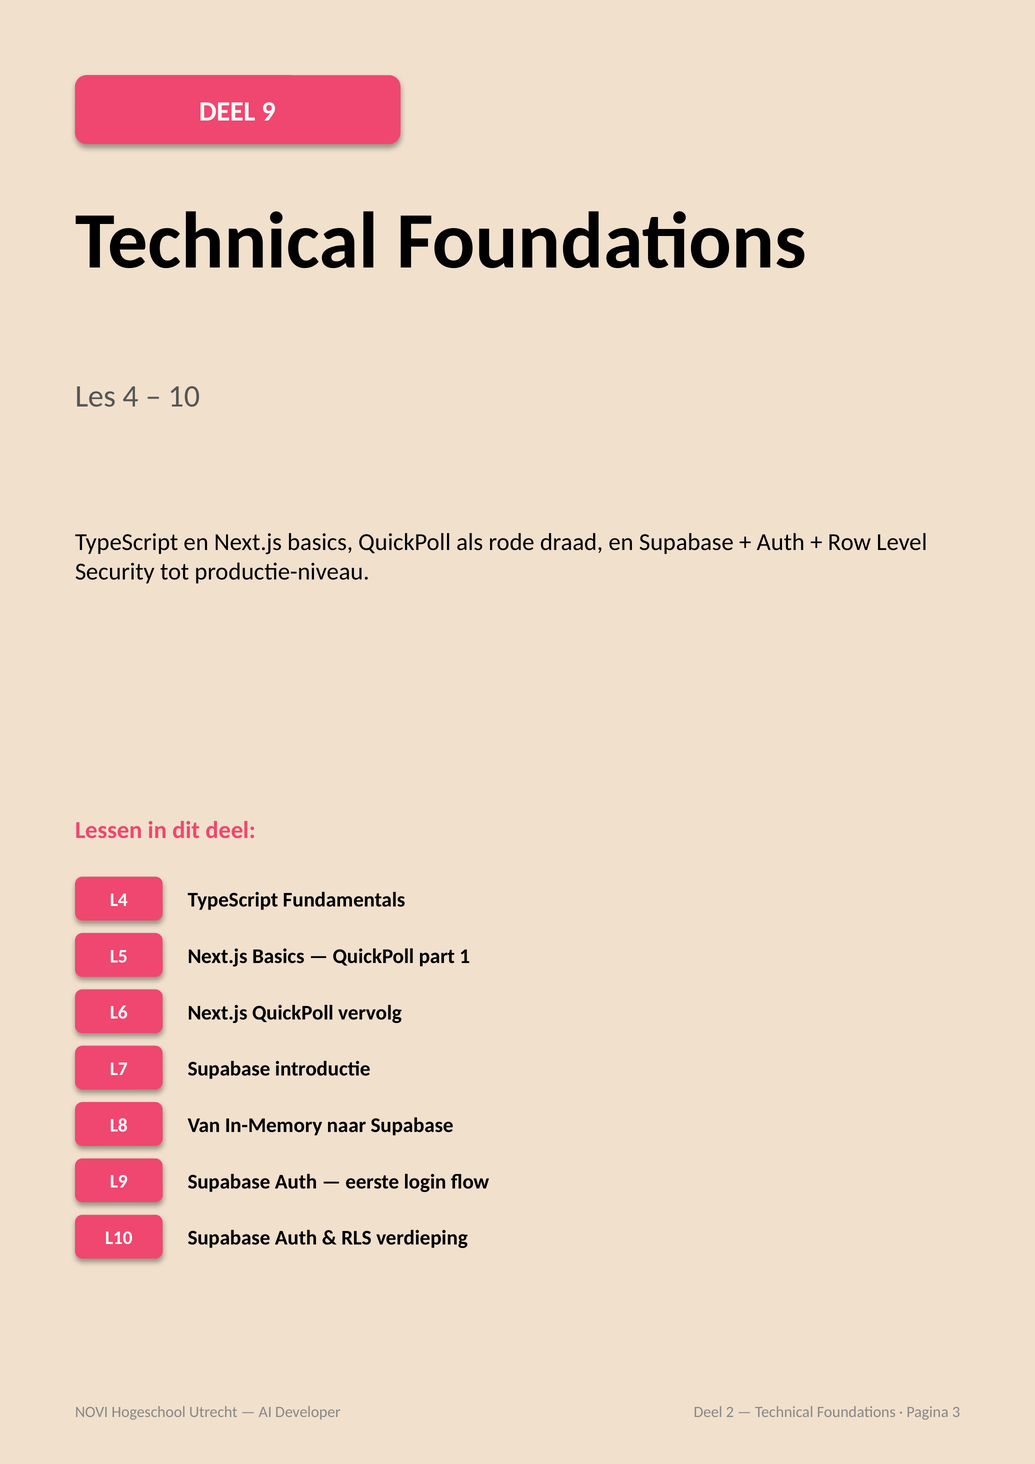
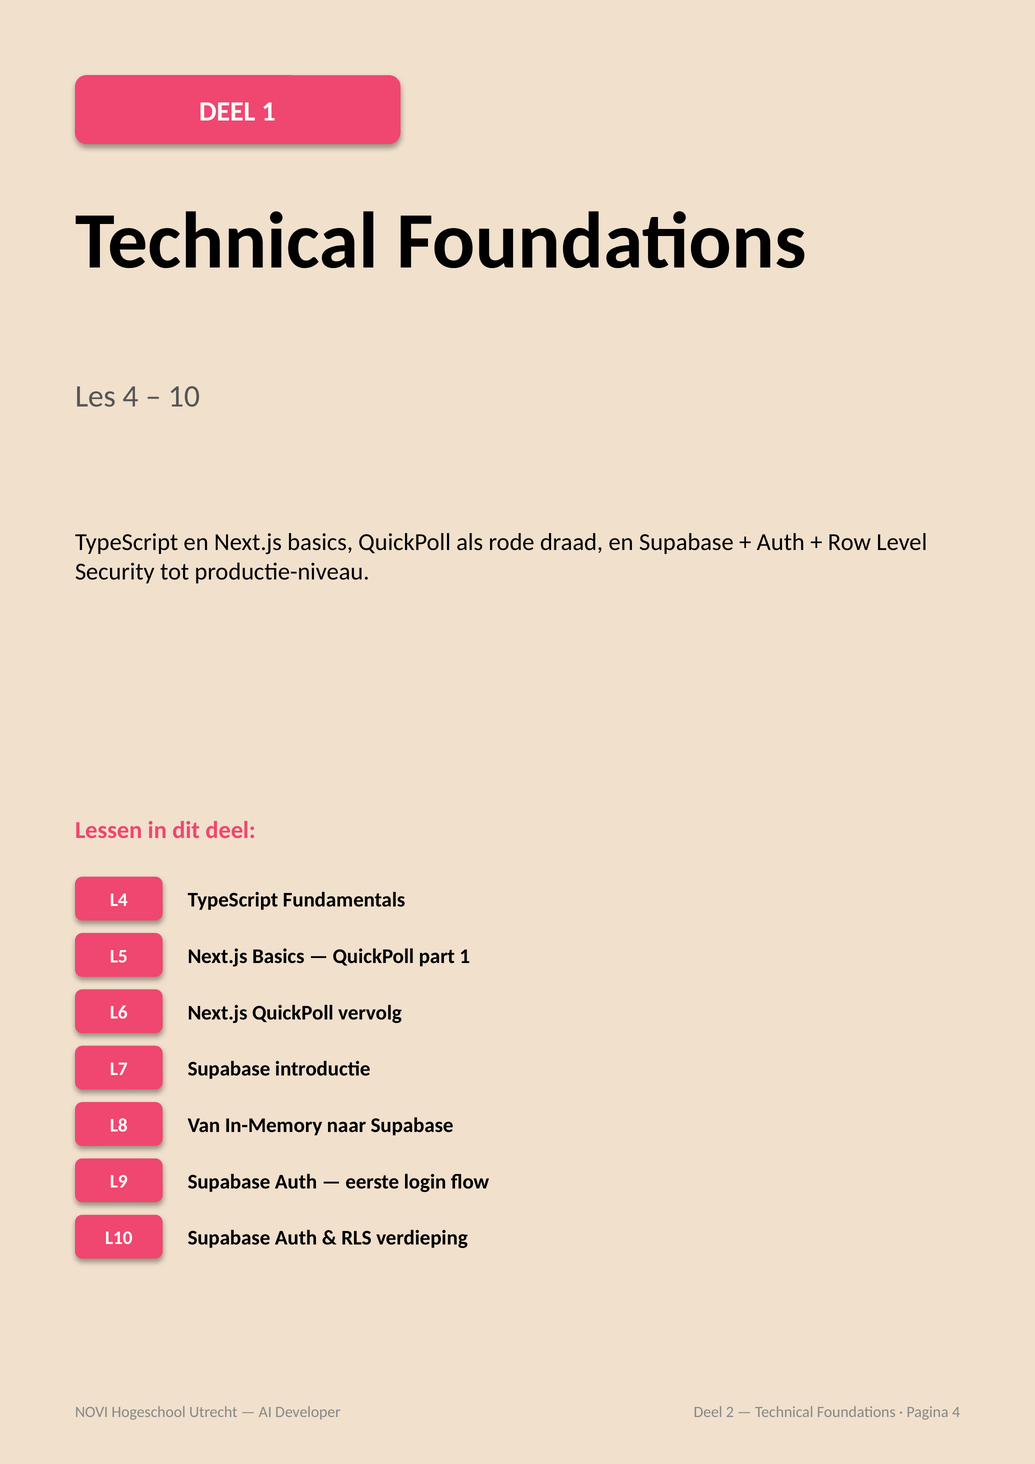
DEEL 9: 9 -> 1
Pagina 3: 3 -> 4
